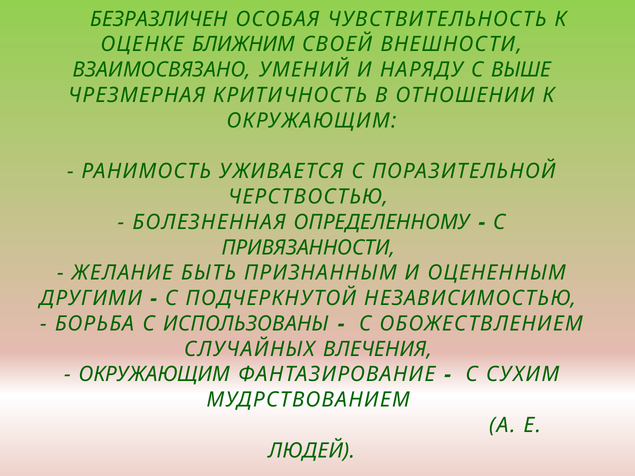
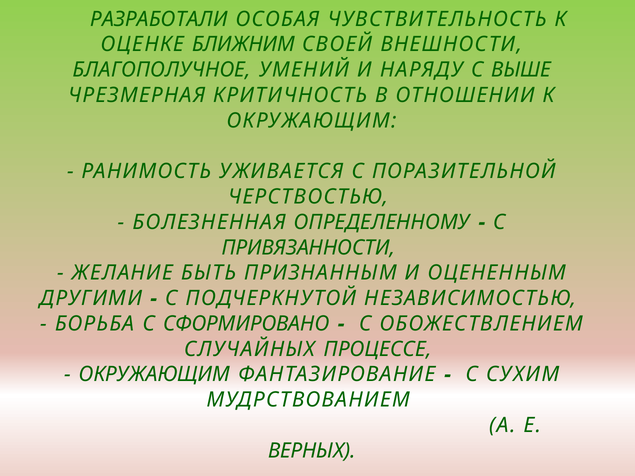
БЕЗРАЗЛИЧЕН: БЕЗРАЗЛИЧЕН -> РАЗРАБОТАЛИ
ВЗАИМОСВЯЗАНО: ВЗАИМОСВЯЗАНО -> БЛАГОПОЛУЧНОЕ
ИСПОЛЬЗОВАНЫ: ИСПОЛЬЗОВАНЫ -> СФОРМИРОВАНО
ВЛЕЧЕНИЯ: ВЛЕЧЕНИЯ -> ПРОЦЕССЕ
ЛЮДЕЙ: ЛЮДЕЙ -> ВЕРНЫХ
